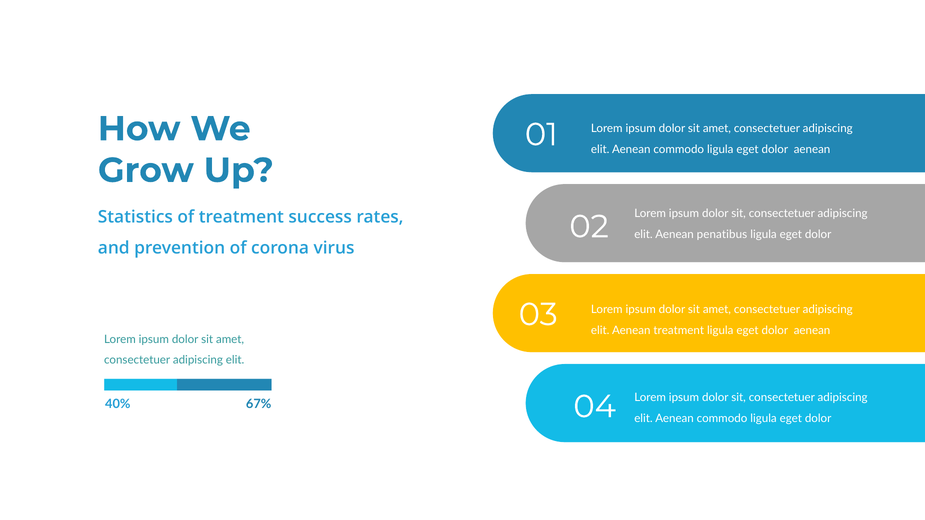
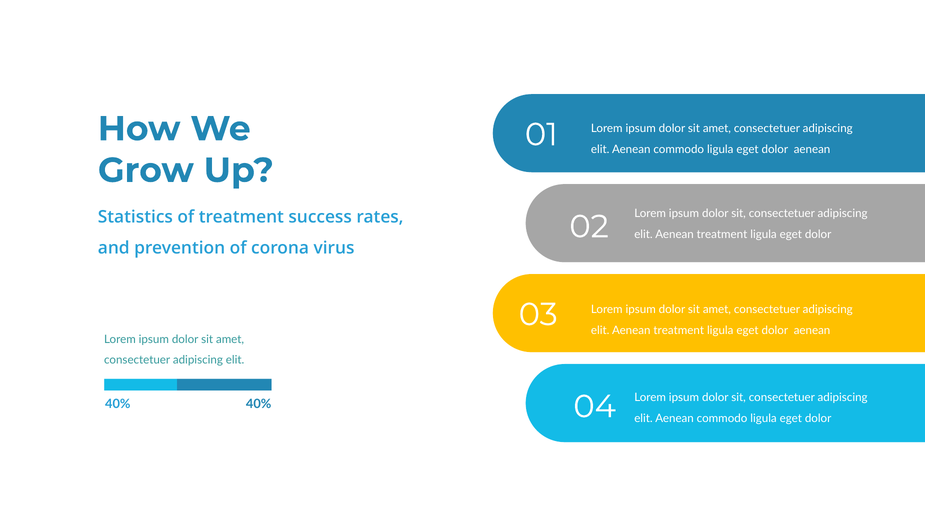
penatibus at (722, 235): penatibus -> treatment
67% at (259, 404): 67% -> 40%
